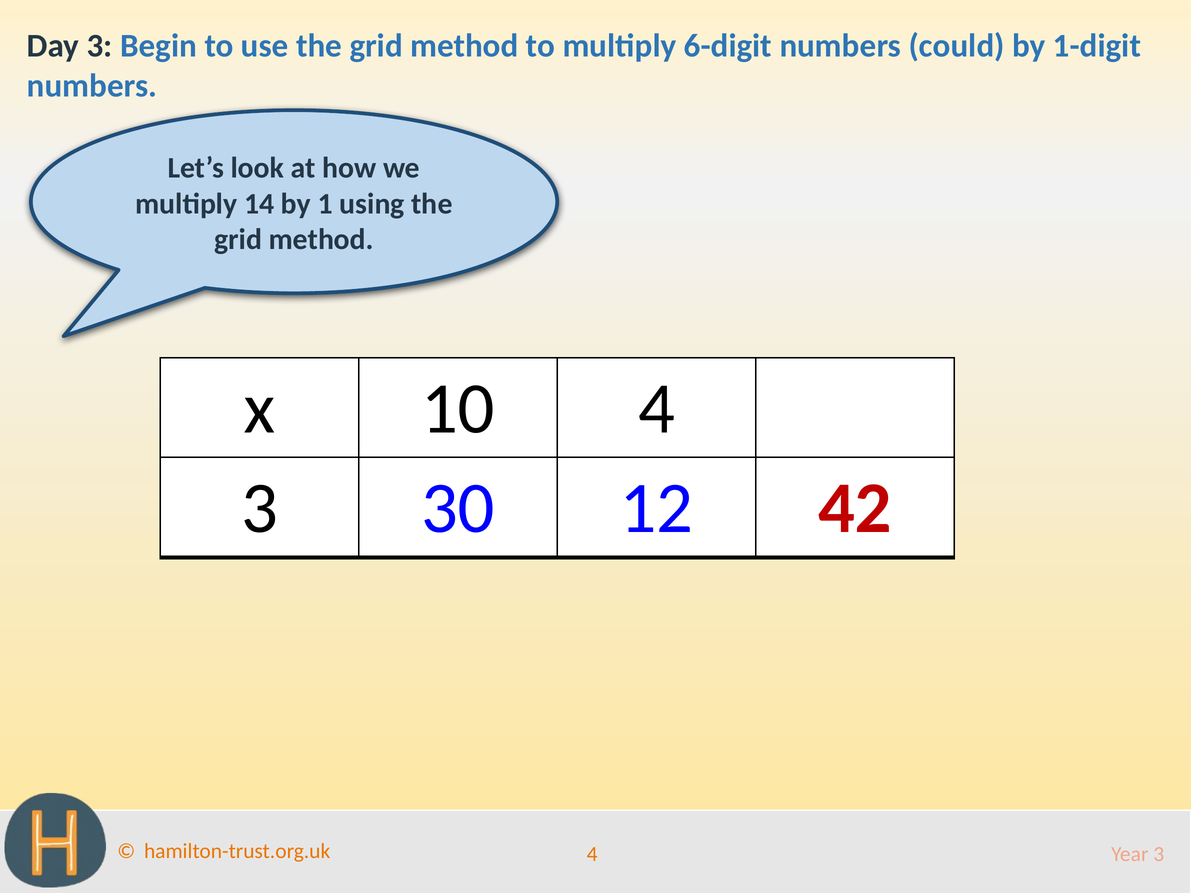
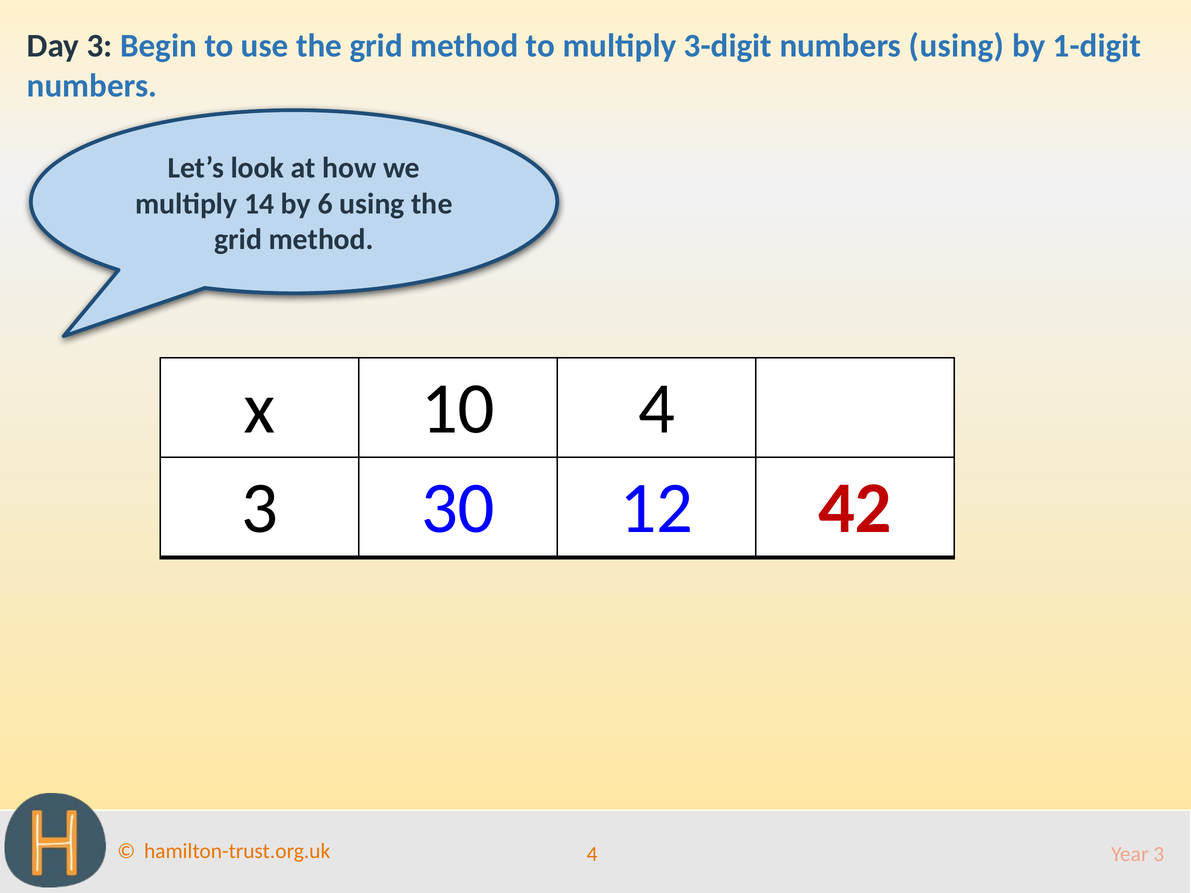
6-digit: 6-digit -> 3-digit
numbers could: could -> using
1: 1 -> 6
